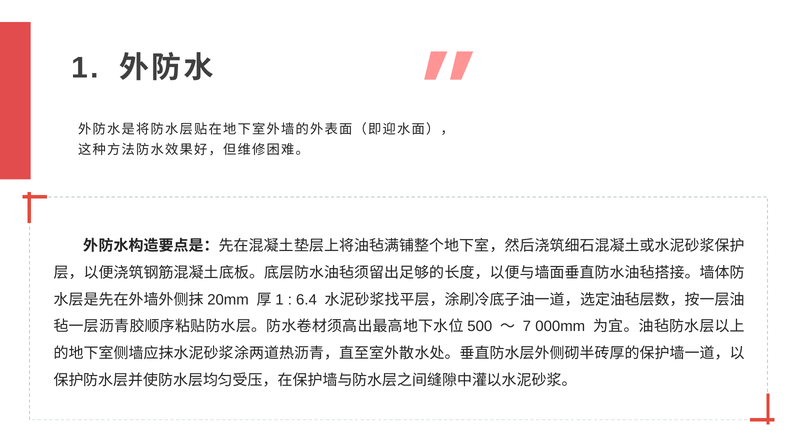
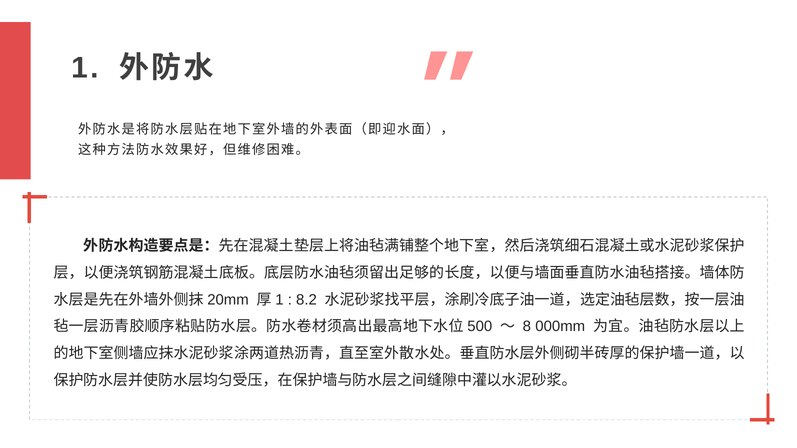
6.4: 6.4 -> 8.2
7: 7 -> 8
